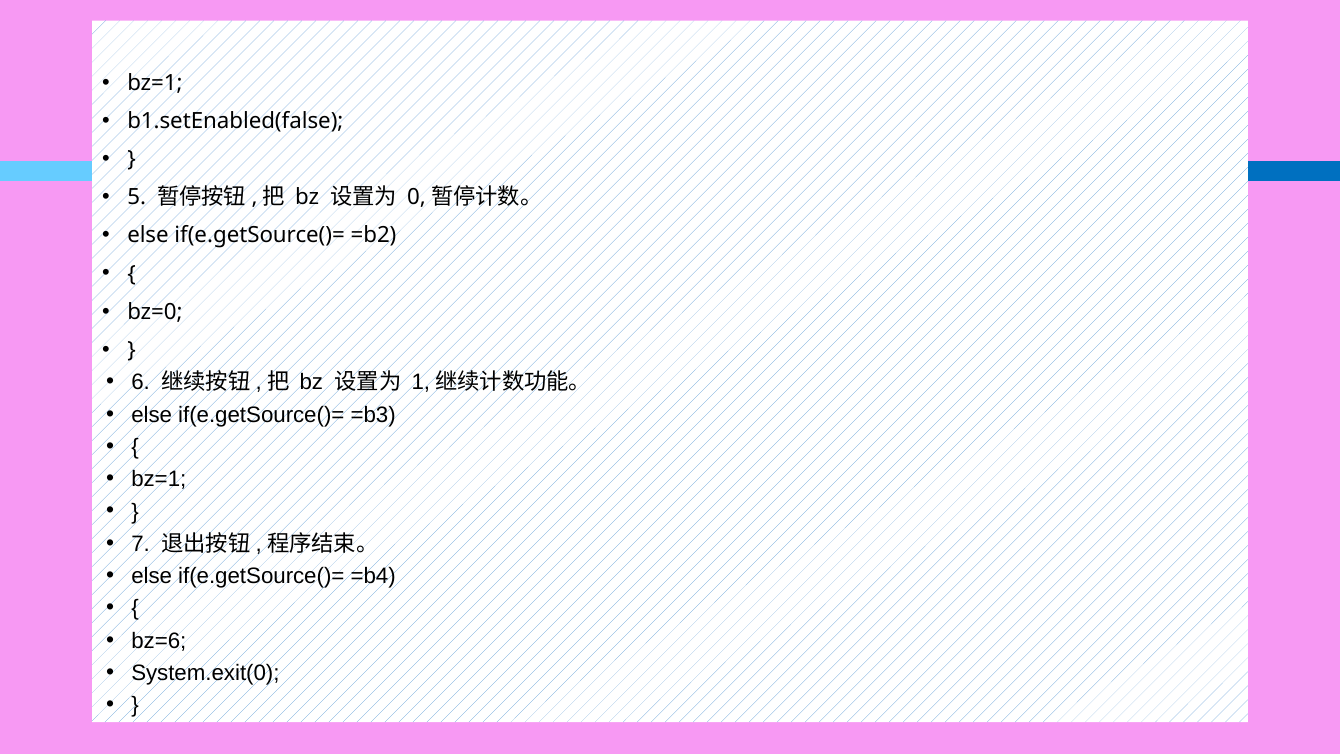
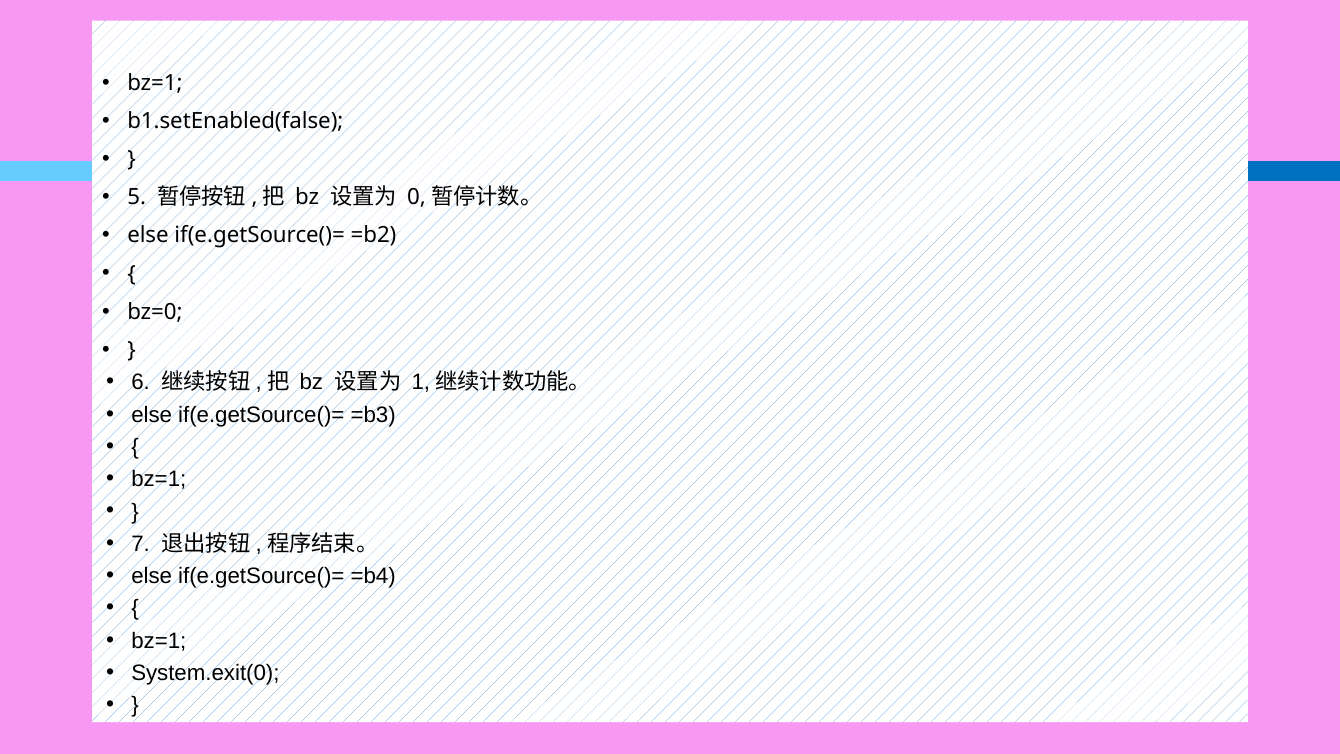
bz=6 at (159, 641): bz=6 -> bz=1
